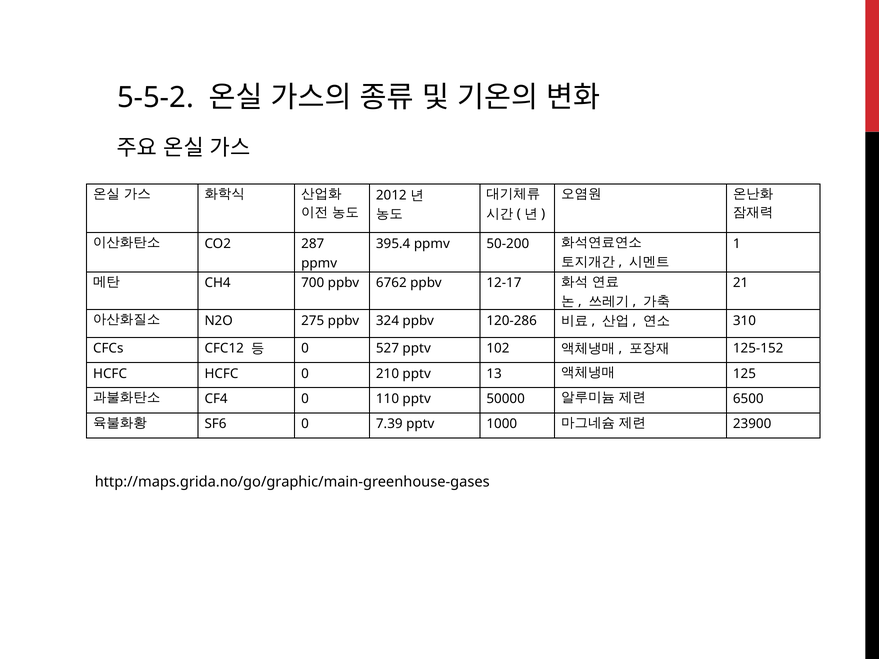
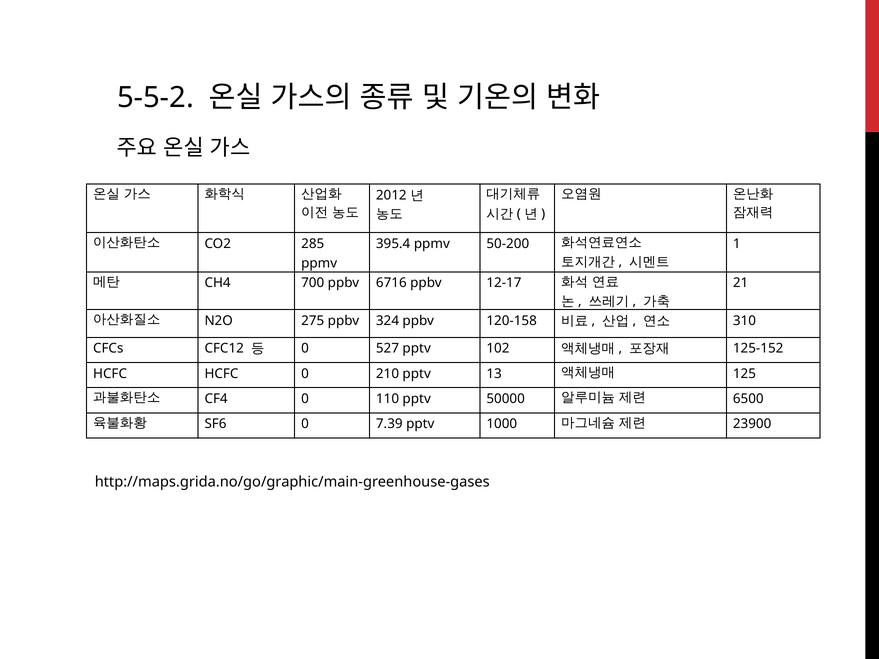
287: 287 -> 285
6762: 6762 -> 6716
120-286: 120-286 -> 120-158
